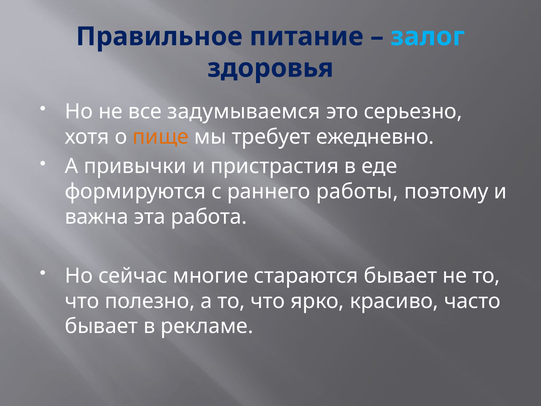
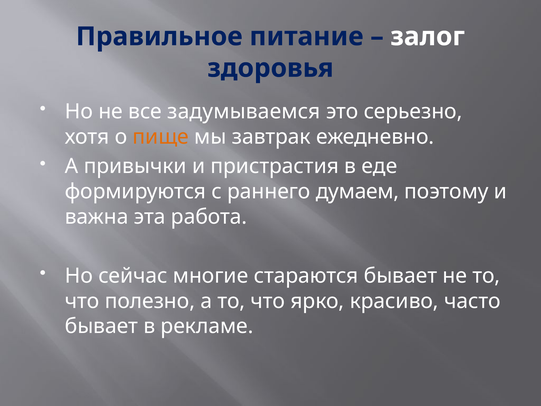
залог colour: light blue -> white
требует: требует -> завтрак
работы: работы -> думаем
